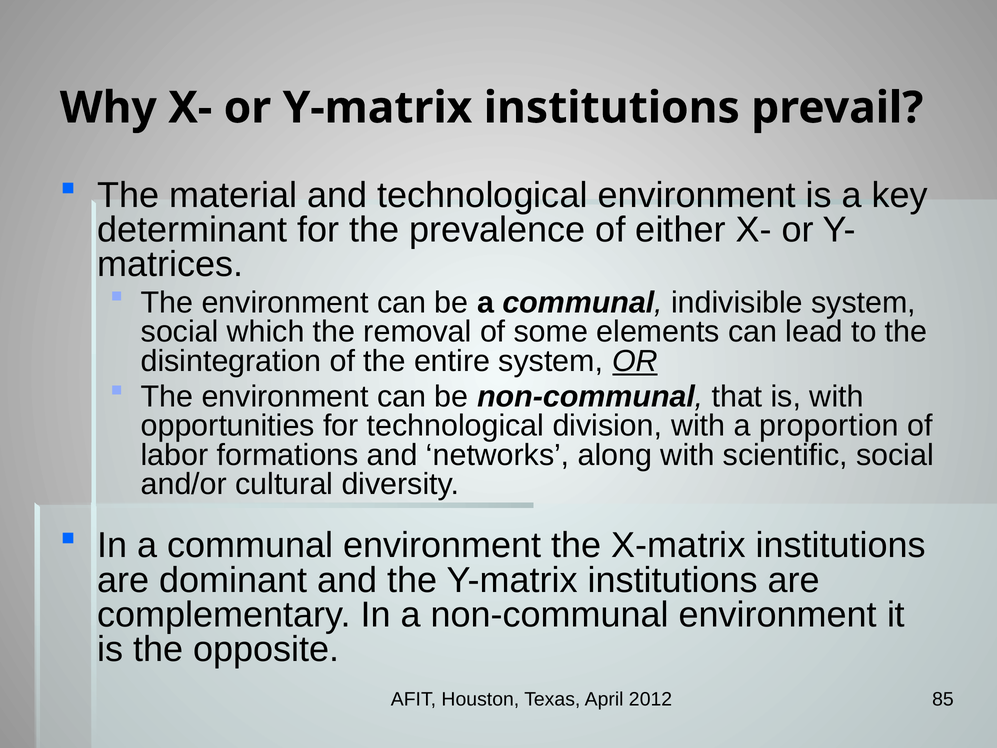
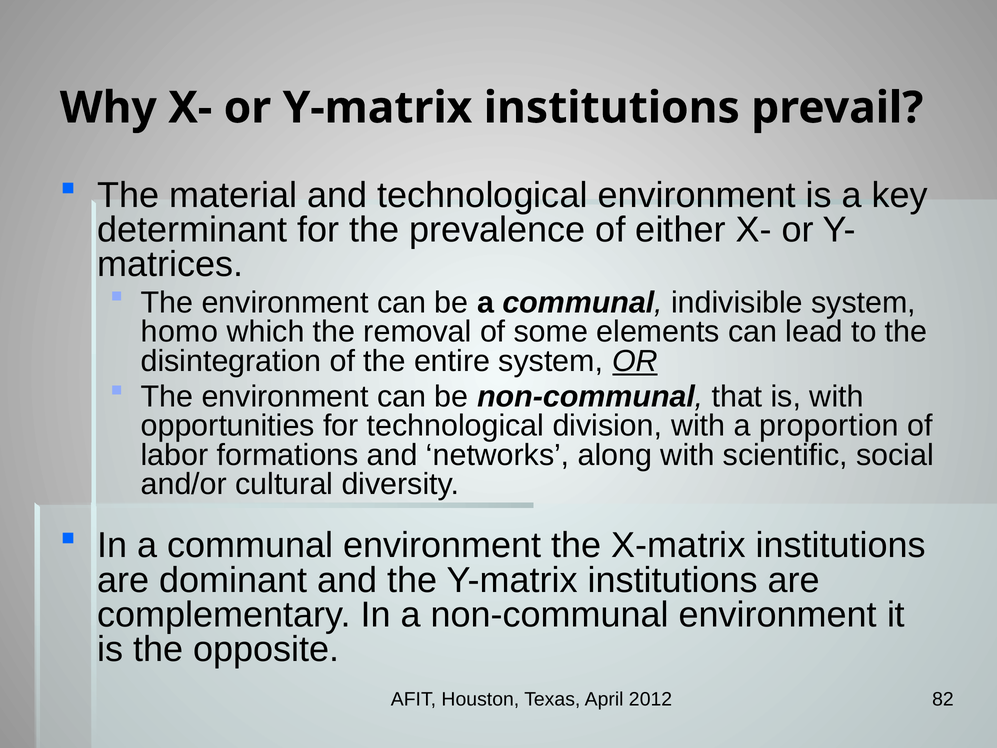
social at (180, 332): social -> homo
85: 85 -> 82
